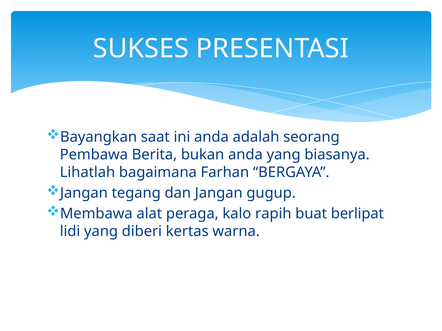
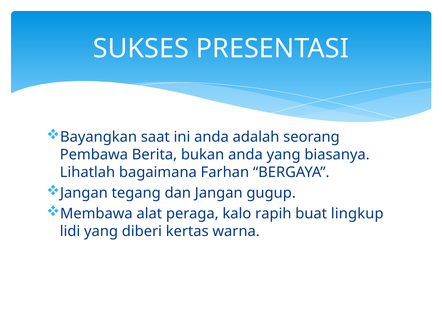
berlipat: berlipat -> lingkup
